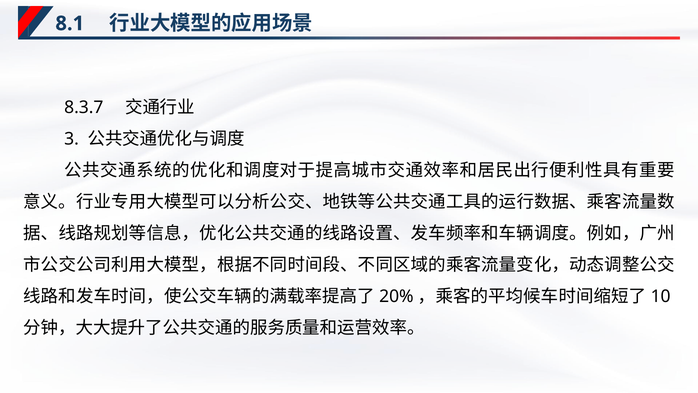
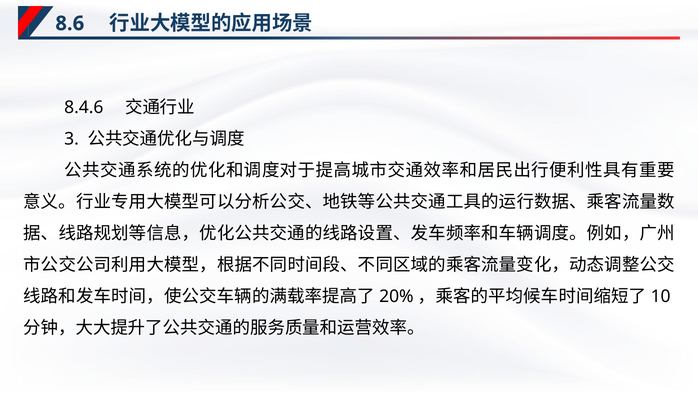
8.1: 8.1 -> 8.6
8.3.7: 8.3.7 -> 8.4.6
